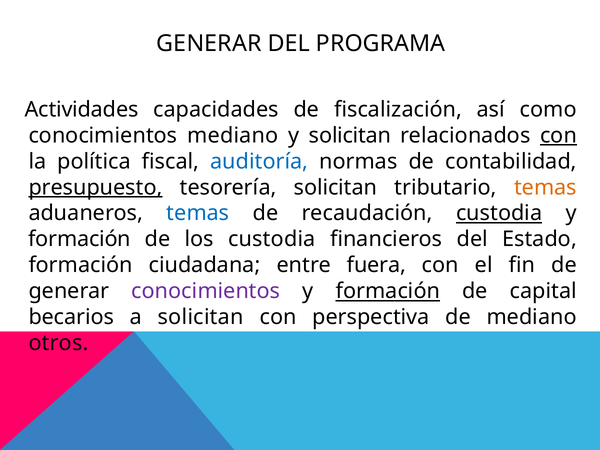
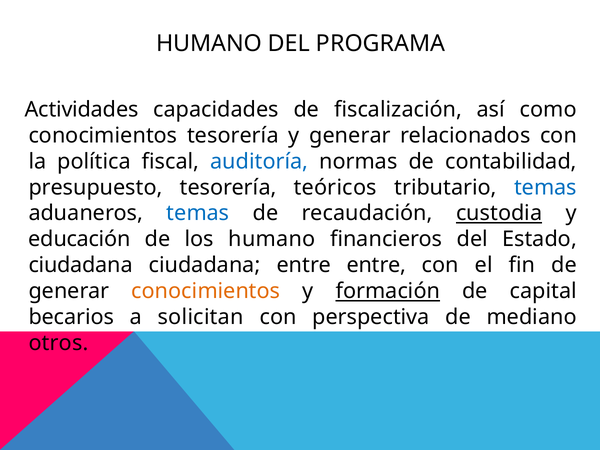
GENERAR at (209, 44): GENERAR -> HUMANO
conocimientos mediano: mediano -> tesorería
y solicitan: solicitan -> generar
con at (558, 135) underline: present -> none
presupuesto underline: present -> none
tesorería solicitan: solicitan -> teóricos
temas at (545, 187) colour: orange -> blue
formación at (80, 239): formación -> educación
los custodia: custodia -> humano
formación at (81, 265): formación -> ciudadana
entre fuera: fuera -> entre
conocimientos at (206, 291) colour: purple -> orange
